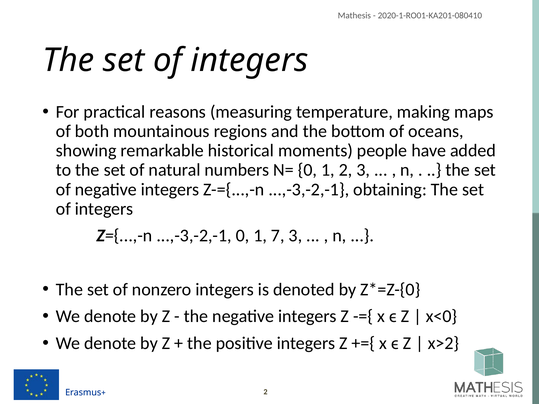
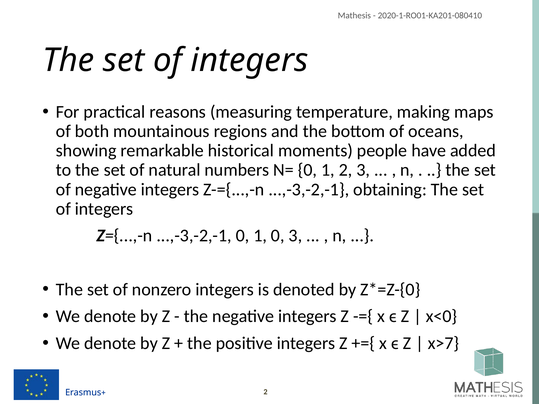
1 7: 7 -> 0
x>2: x>2 -> x>7
